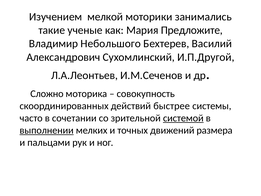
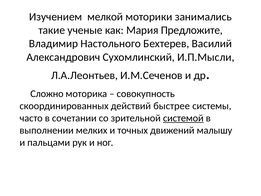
Небольшого: Небольшого -> Настольного
И.П.Другой: И.П.Другой -> И.П.Мысли
выполнении underline: present -> none
размера: размера -> малышу
